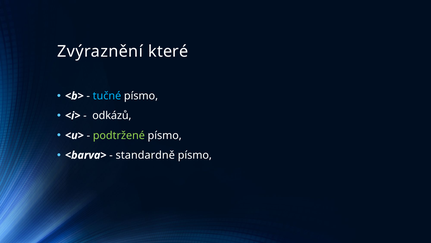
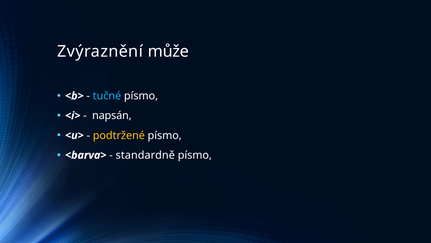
které: které -> může
odkázů: odkázů -> napsán
podtržené colour: light green -> yellow
